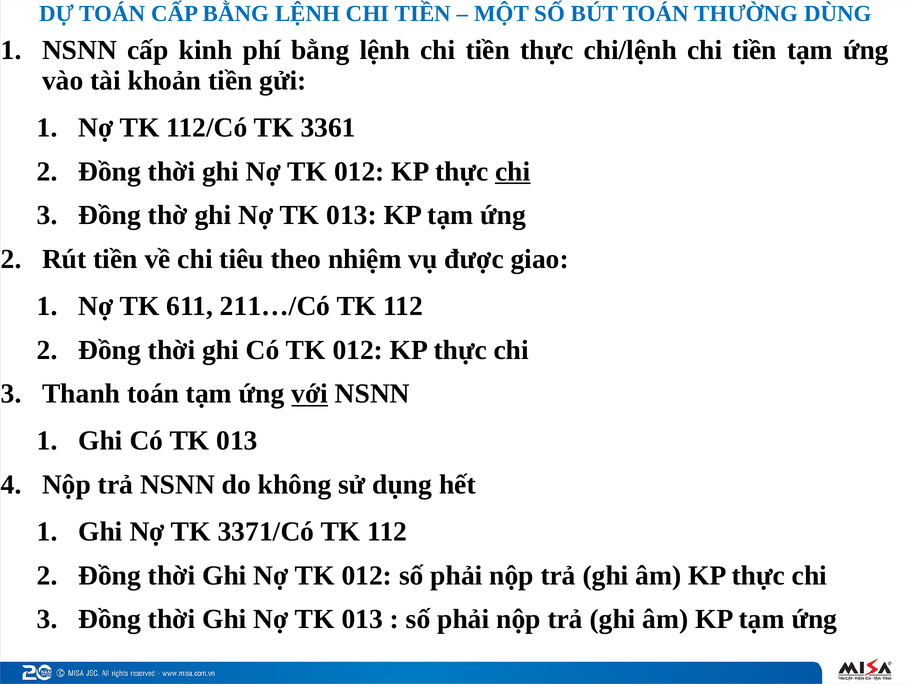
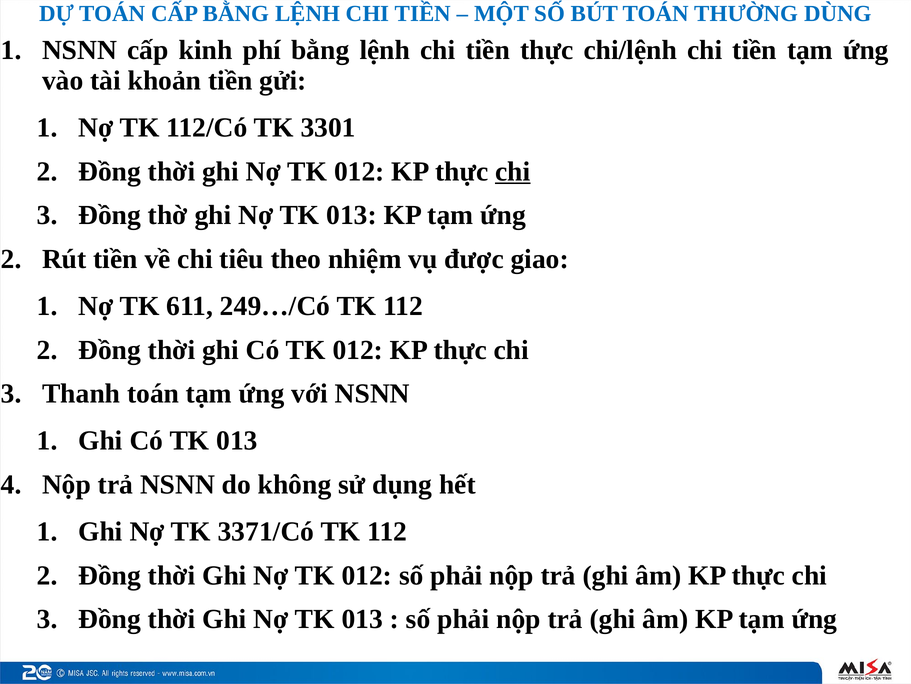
3361: 3361 -> 3301
211…/Có: 211…/Có -> 249…/Có
với underline: present -> none
